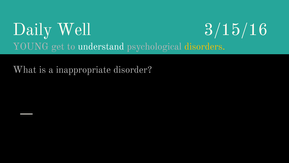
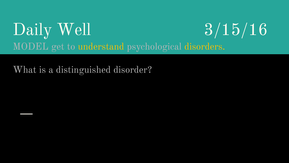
YOUNG: YOUNG -> MODEL
understand colour: white -> yellow
inappropriate: inappropriate -> distinguished
